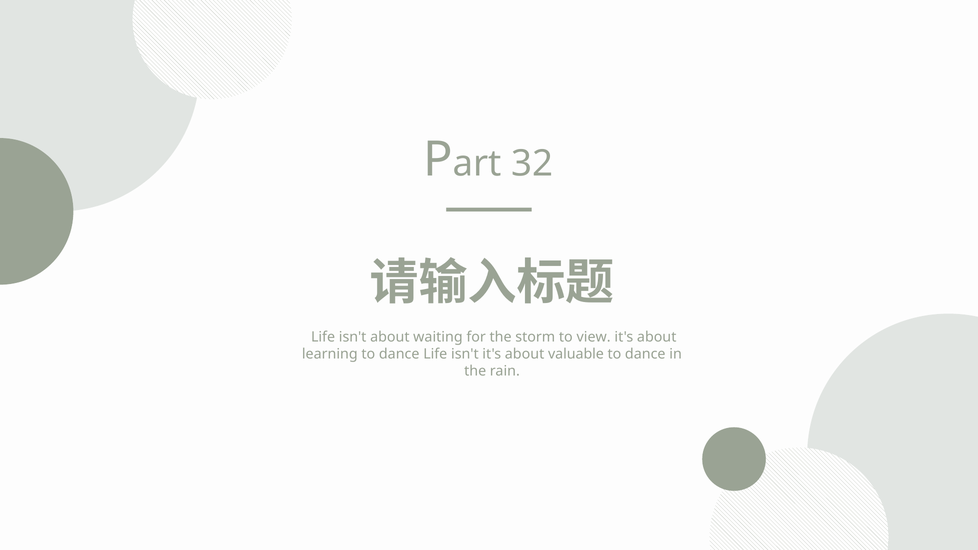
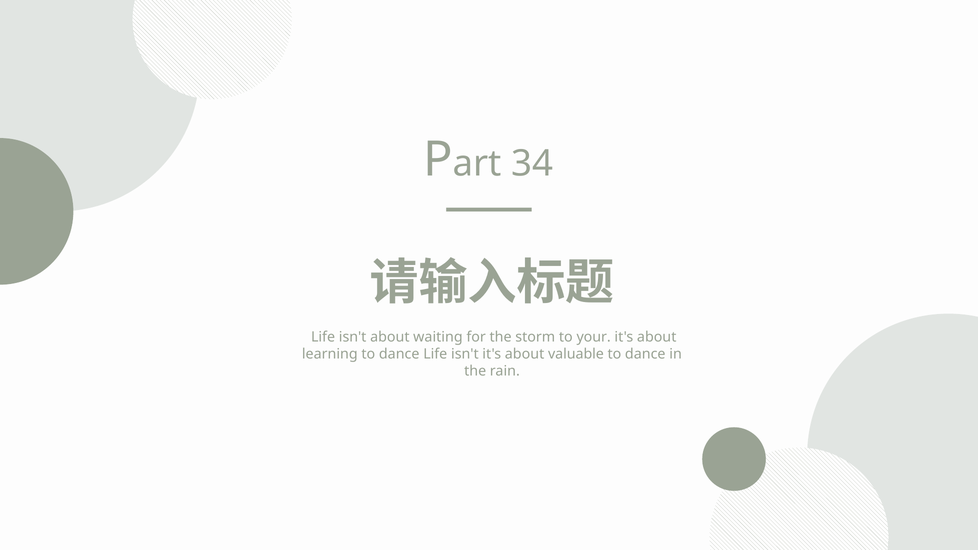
32: 32 -> 34
view: view -> your
